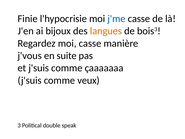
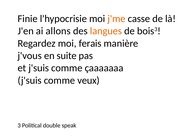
j'me colour: blue -> orange
bijoux: bijoux -> allons
moi casse: casse -> ferais
